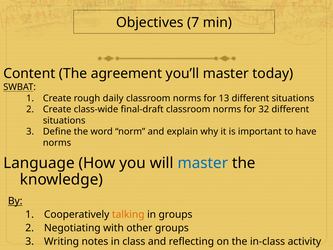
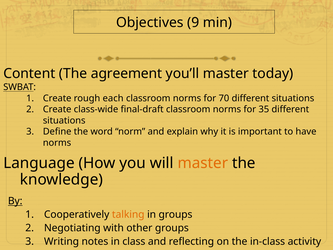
7: 7 -> 9
daily: daily -> each
13: 13 -> 70
32: 32 -> 35
master at (203, 163) colour: blue -> orange
